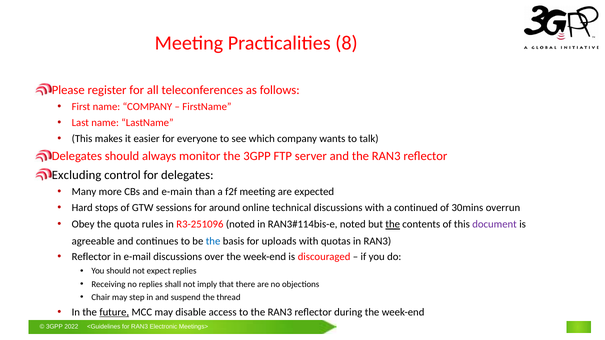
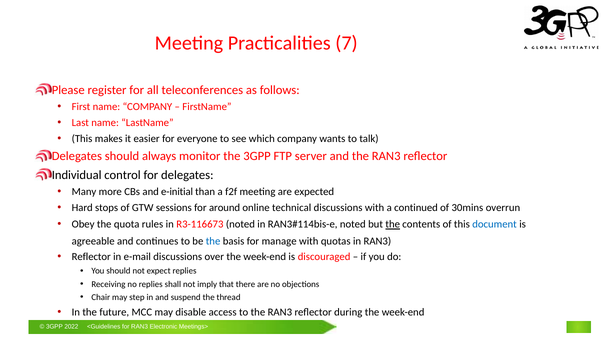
8: 8 -> 7
Excluding: Excluding -> Individual
e-main: e-main -> e-initial
R3-251096: R3-251096 -> R3-116673
document colour: purple -> blue
uploads: uploads -> manage
future underline: present -> none
